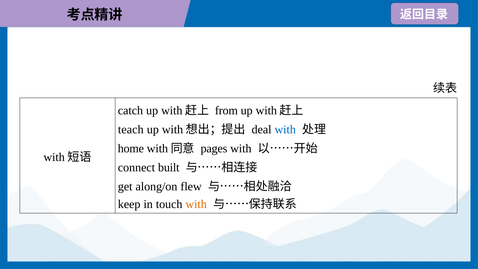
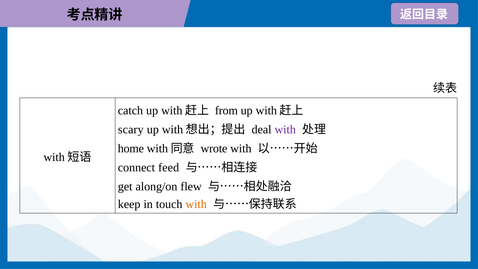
teach: teach -> scary
with at (285, 130) colour: blue -> purple
pages: pages -> wrote
built: built -> feed
